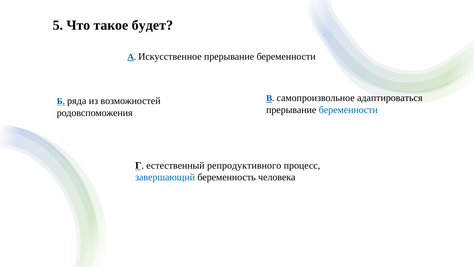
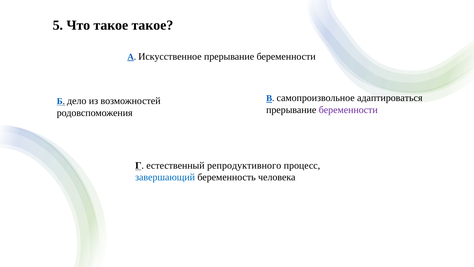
такое будет: будет -> такое
ряда: ряда -> дело
беременности at (348, 110) colour: blue -> purple
